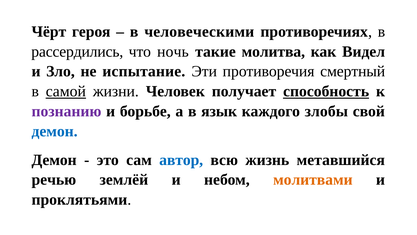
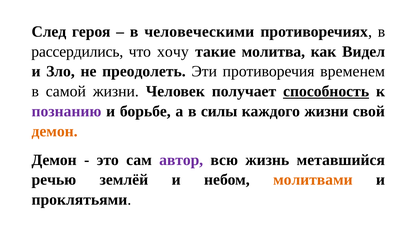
Чёрт: Чёрт -> След
ночь: ночь -> хочу
испытание: испытание -> преодолеть
смертный: смертный -> временем
самой underline: present -> none
язык: язык -> силы
каждого злобы: злобы -> жизни
демон at (55, 131) colour: blue -> orange
автор colour: blue -> purple
